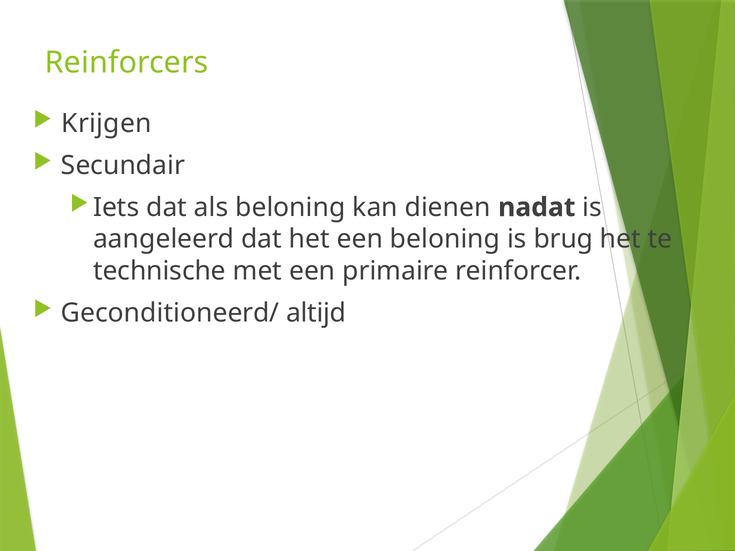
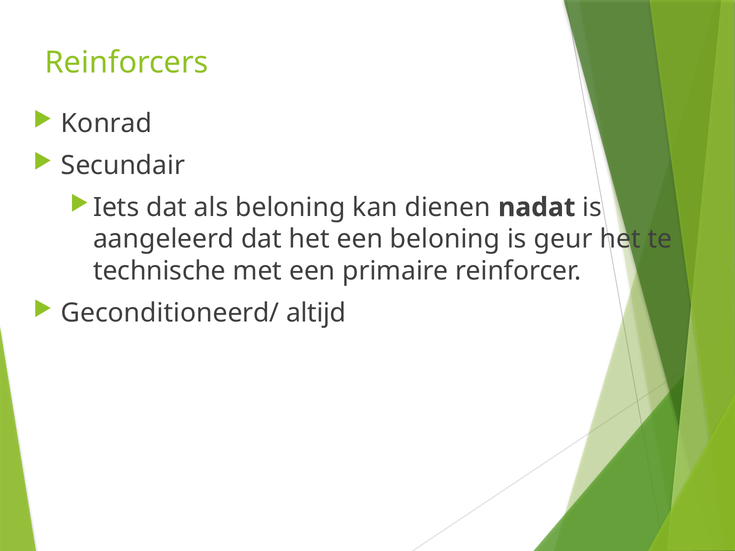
Krijgen: Krijgen -> Konrad
brug: brug -> geur
